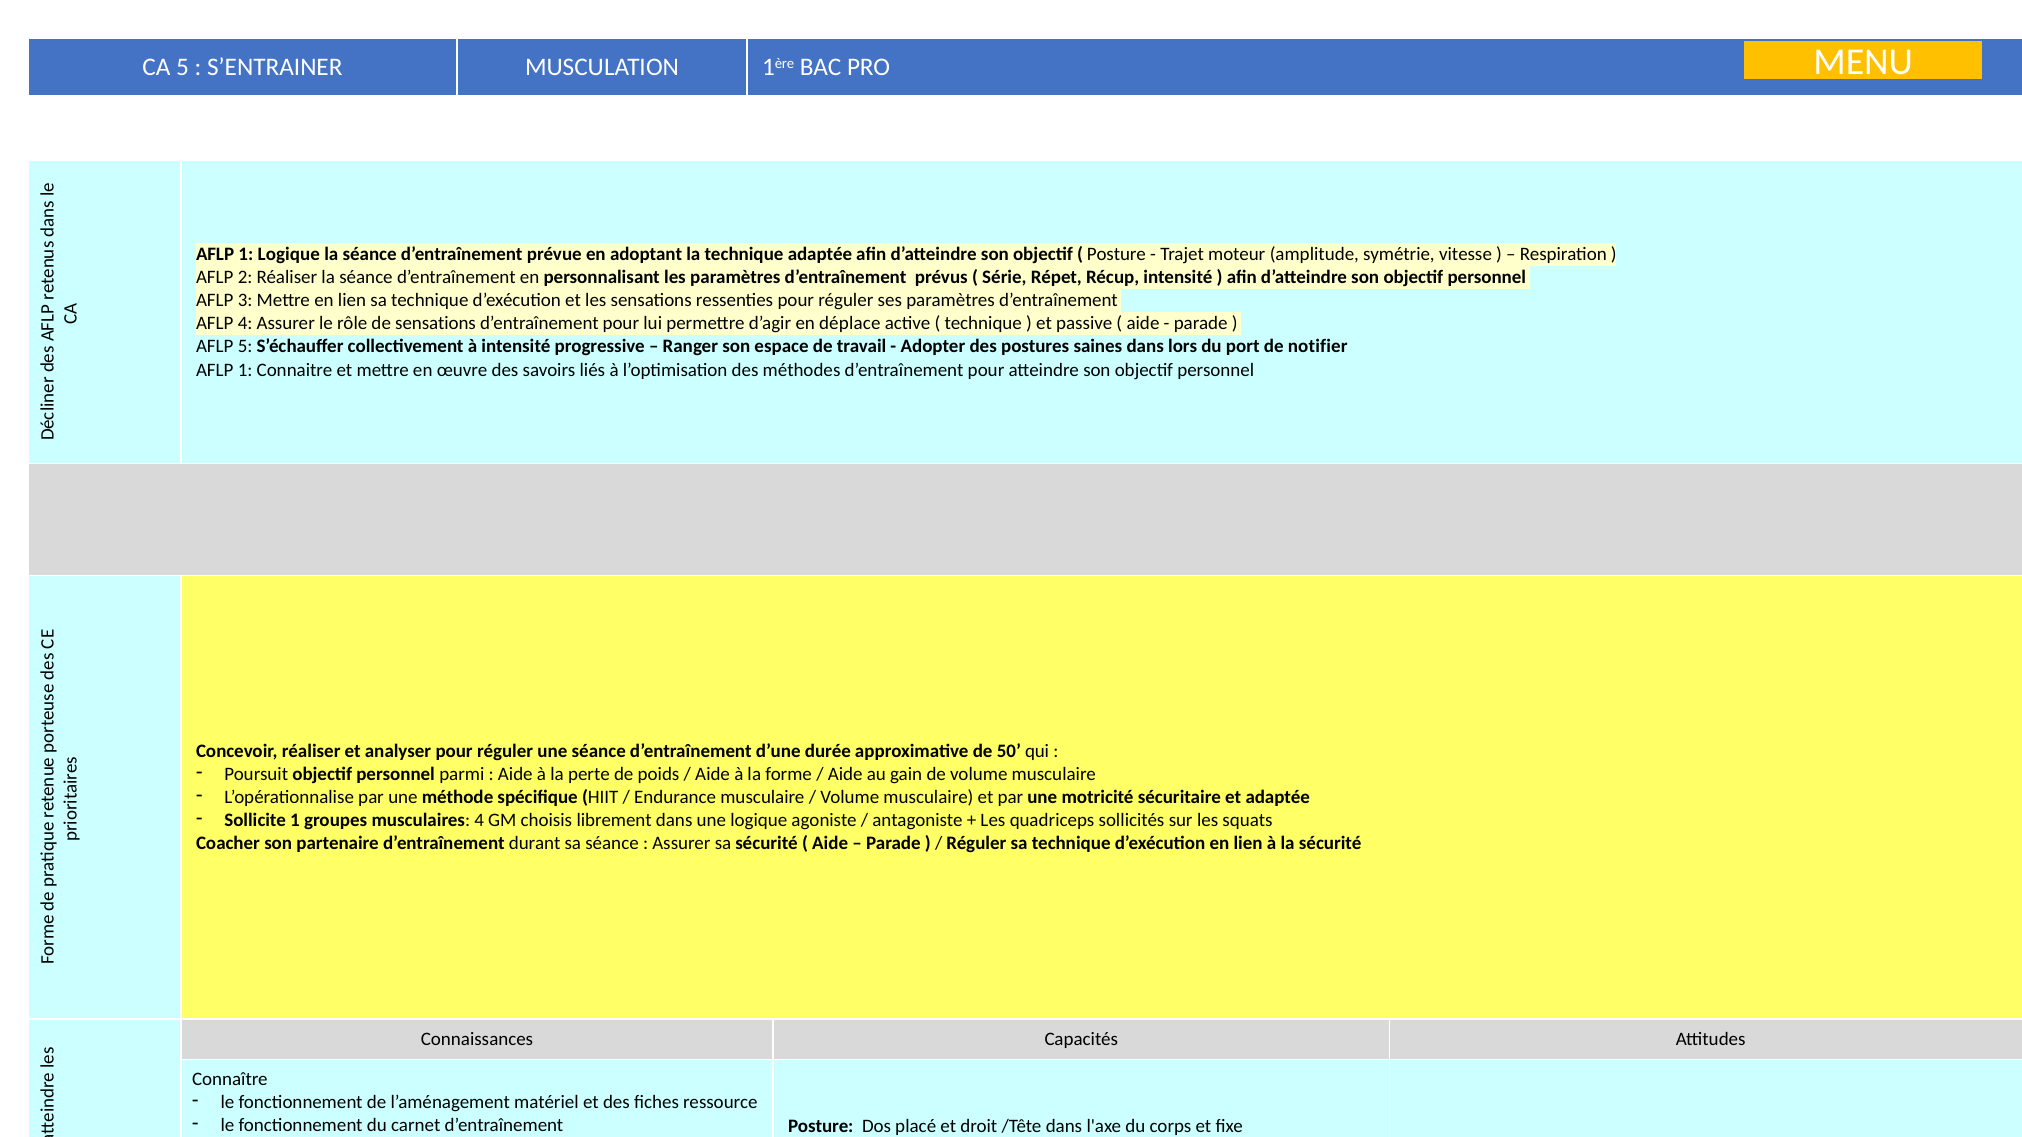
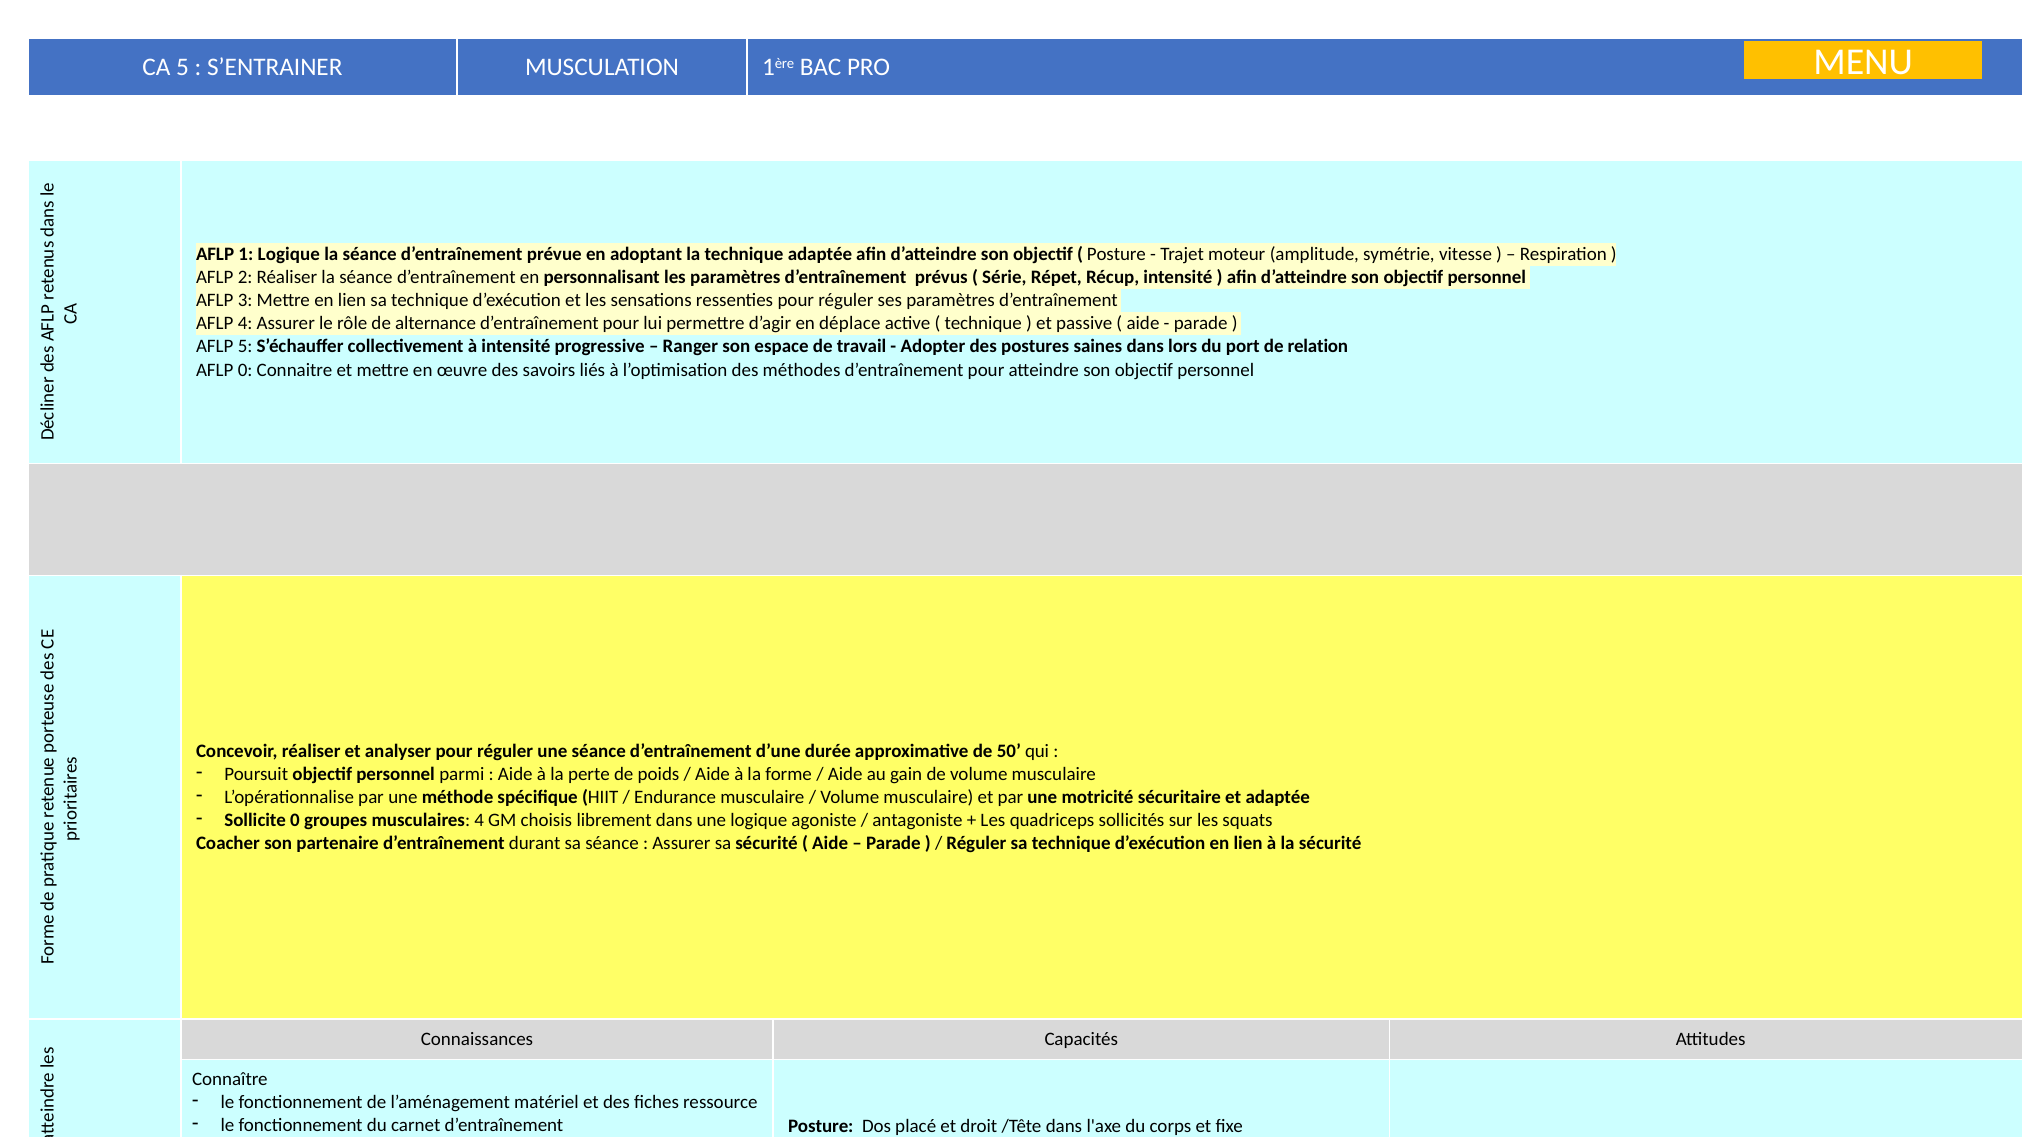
de sensations: sensations -> alternance
de notifier: notifier -> relation
1 at (245, 370): 1 -> 0
Sollicite 1: 1 -> 0
